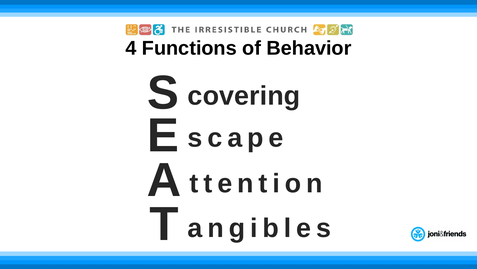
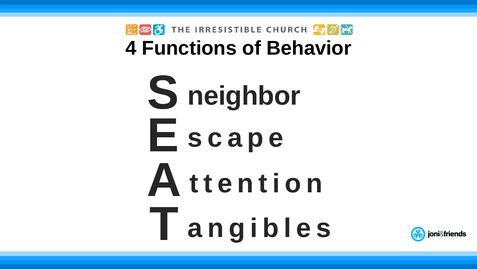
covering: covering -> neighbor
